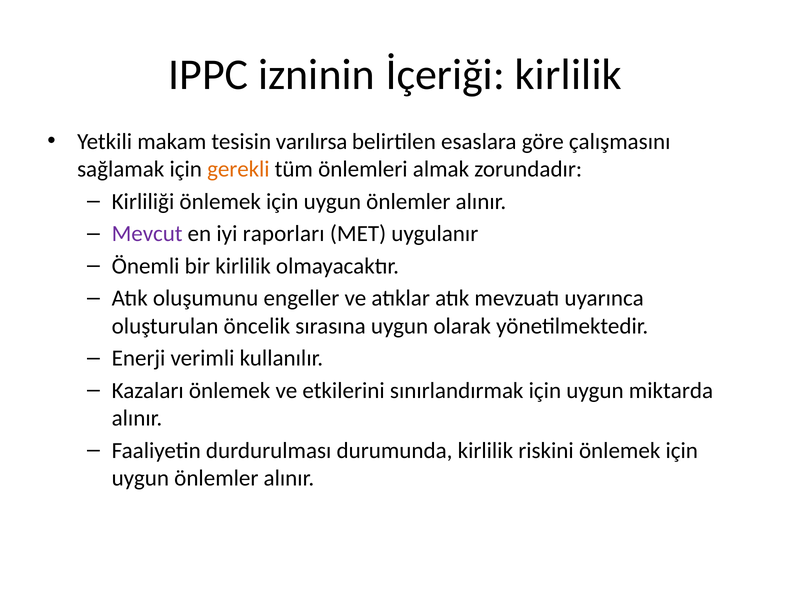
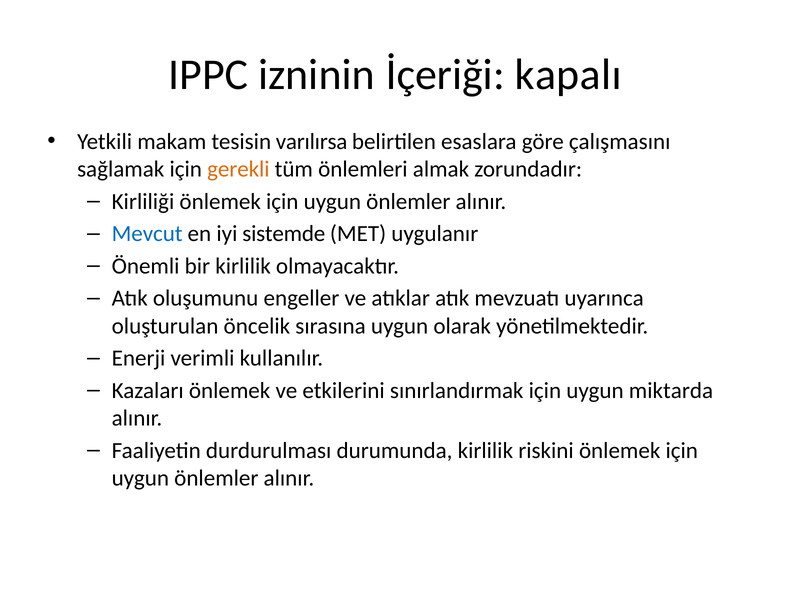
İçeriği kirlilik: kirlilik -> kapalı
Mevcut colour: purple -> blue
raporları: raporları -> sistemde
